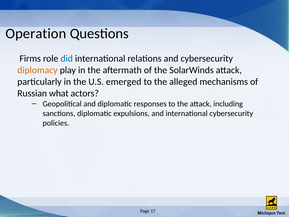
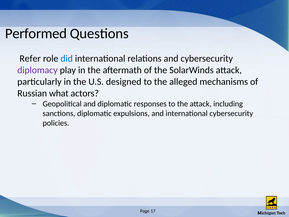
Operation: Operation -> Performed
Firms: Firms -> Refer
diplomacy colour: orange -> purple
emerged: emerged -> designed
